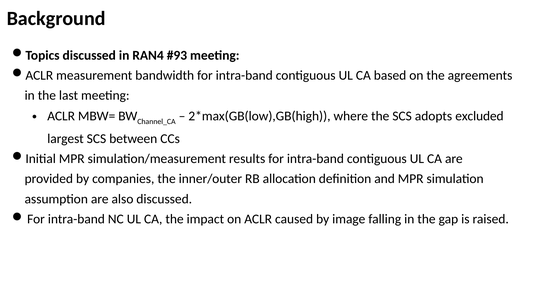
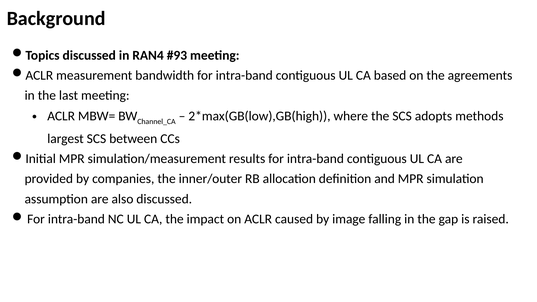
excluded: excluded -> methods
